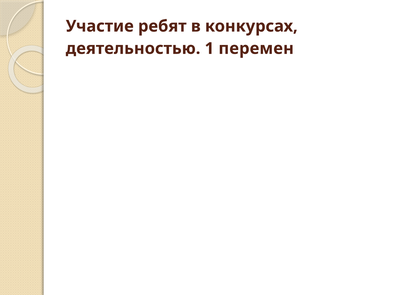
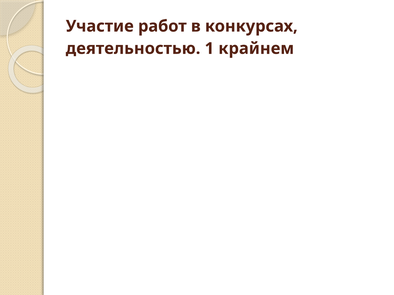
ребят: ребят -> работ
перемен: перемен -> крайнем
